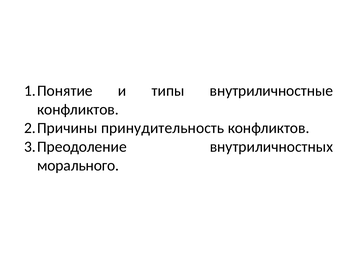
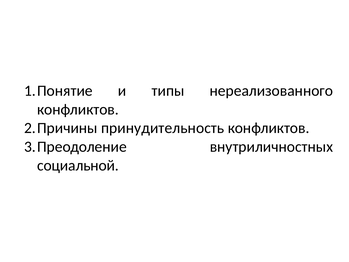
внутриличностные: внутриличностные -> нереализованного
морального: морального -> социальной
